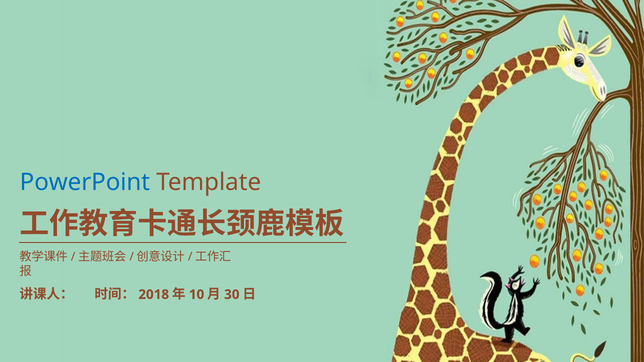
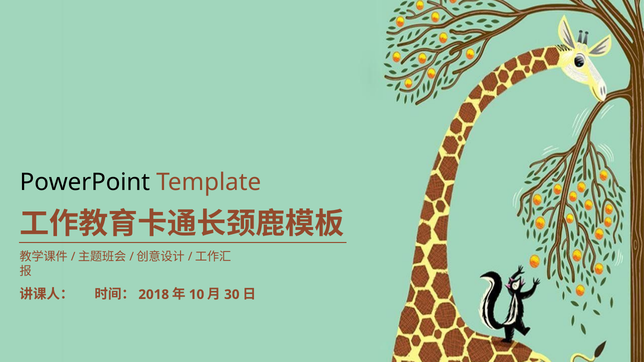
PowerPoint colour: blue -> black
